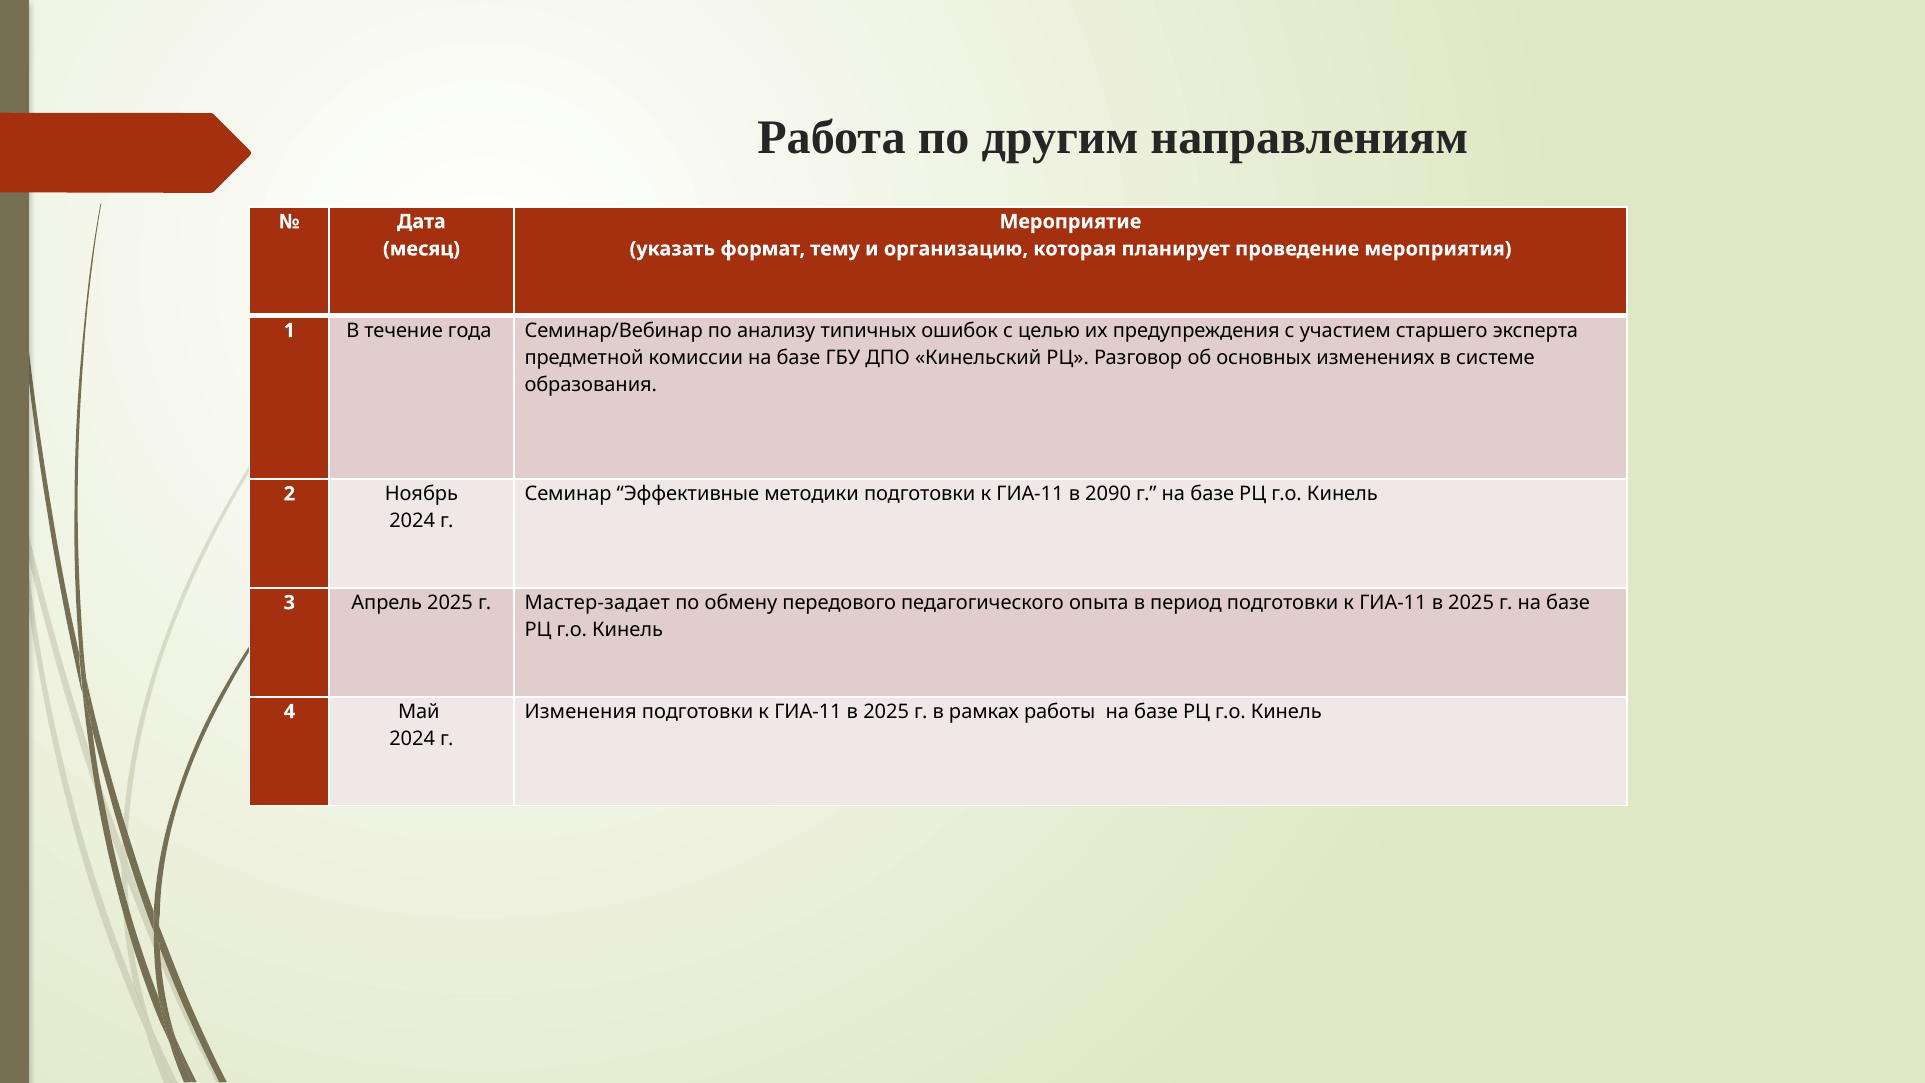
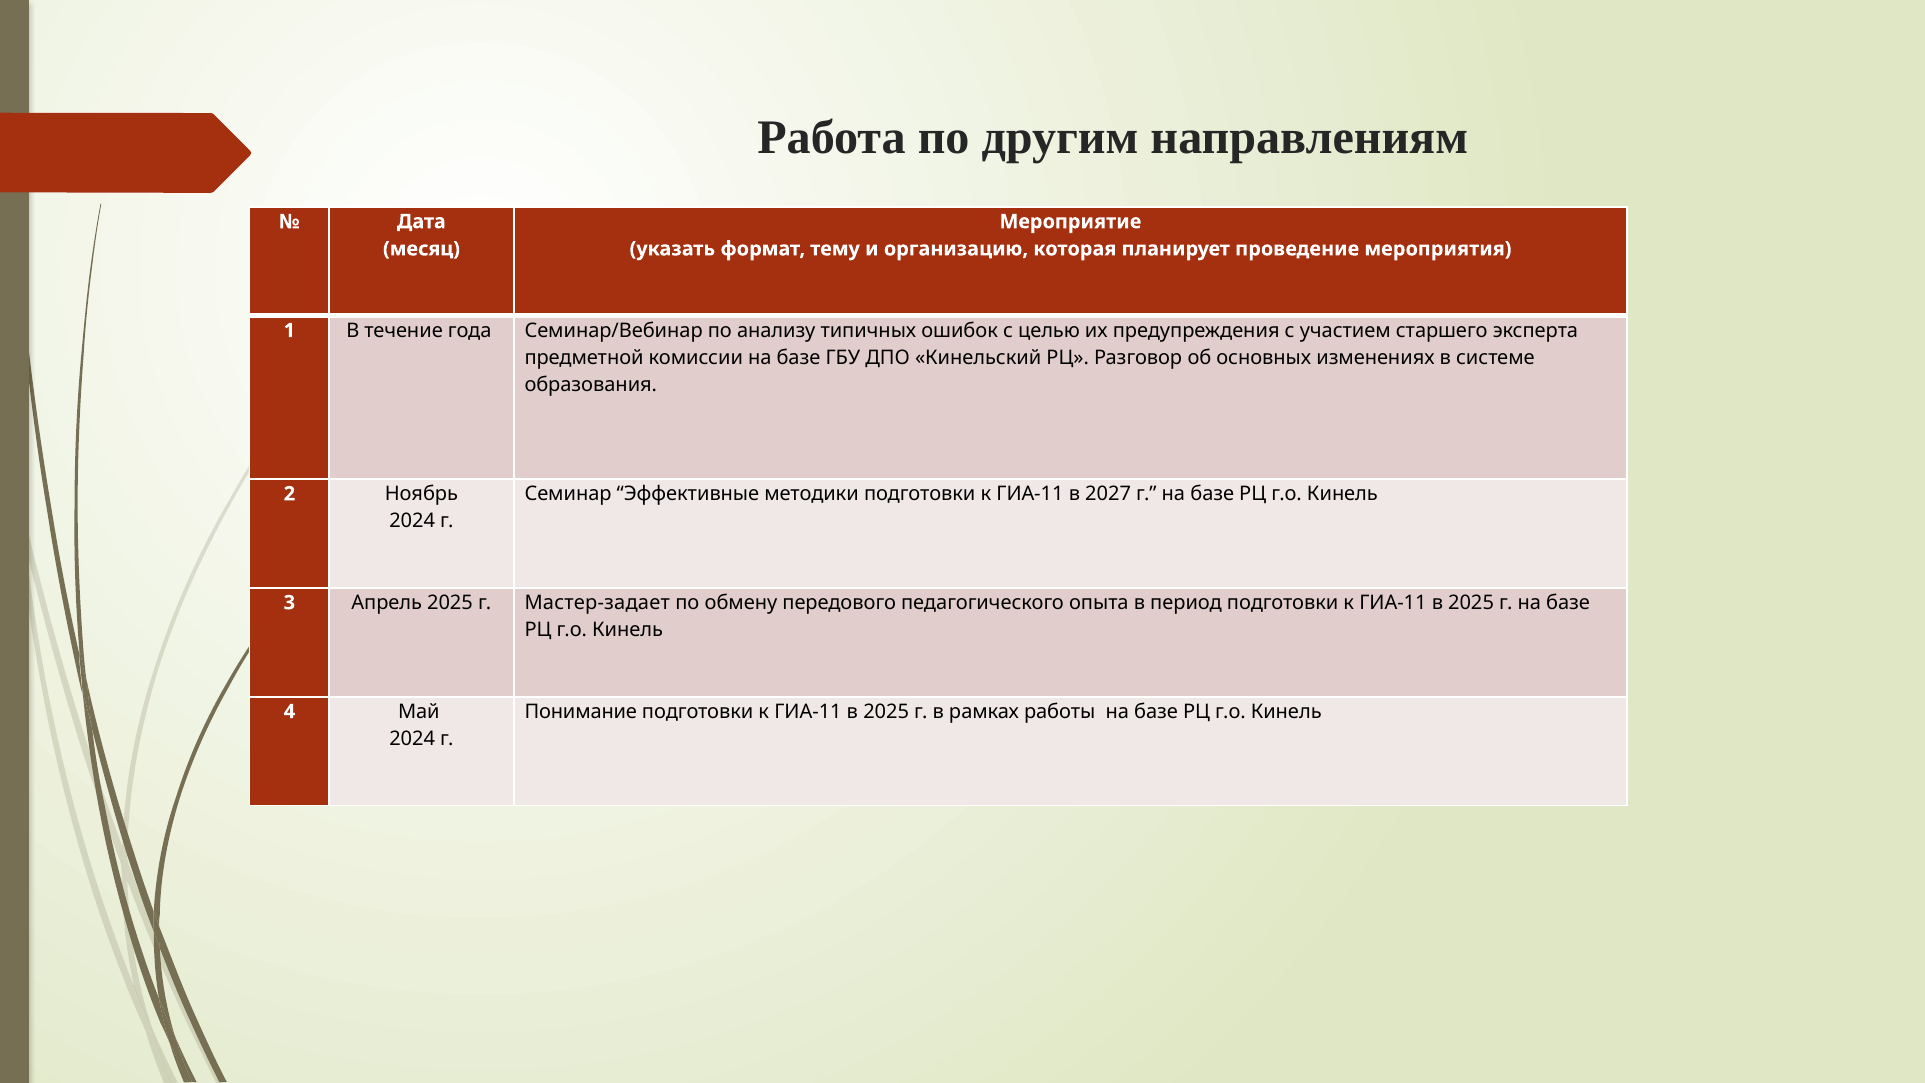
2090: 2090 -> 2027
Изменения: Изменения -> Понимание
